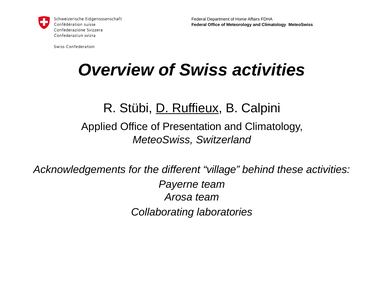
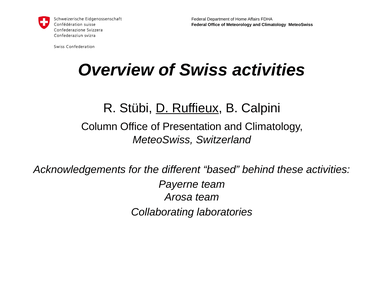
Applied: Applied -> Column
village: village -> based
